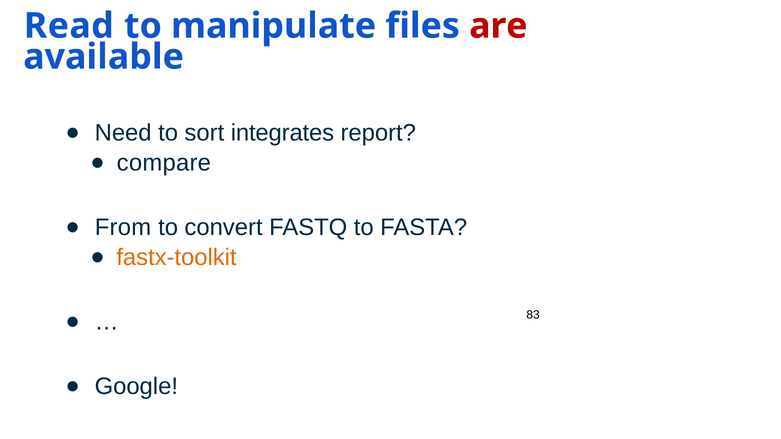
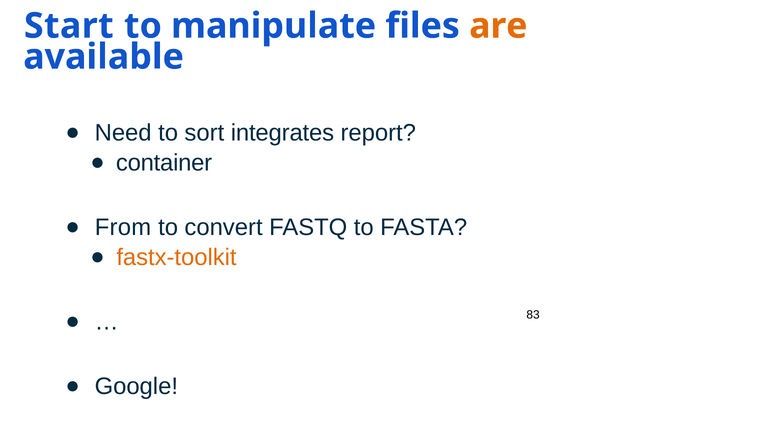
Read: Read -> Start
are colour: red -> orange
compare: compare -> container
